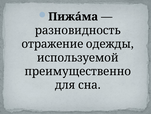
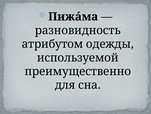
отражение: отражение -> атрибутом
